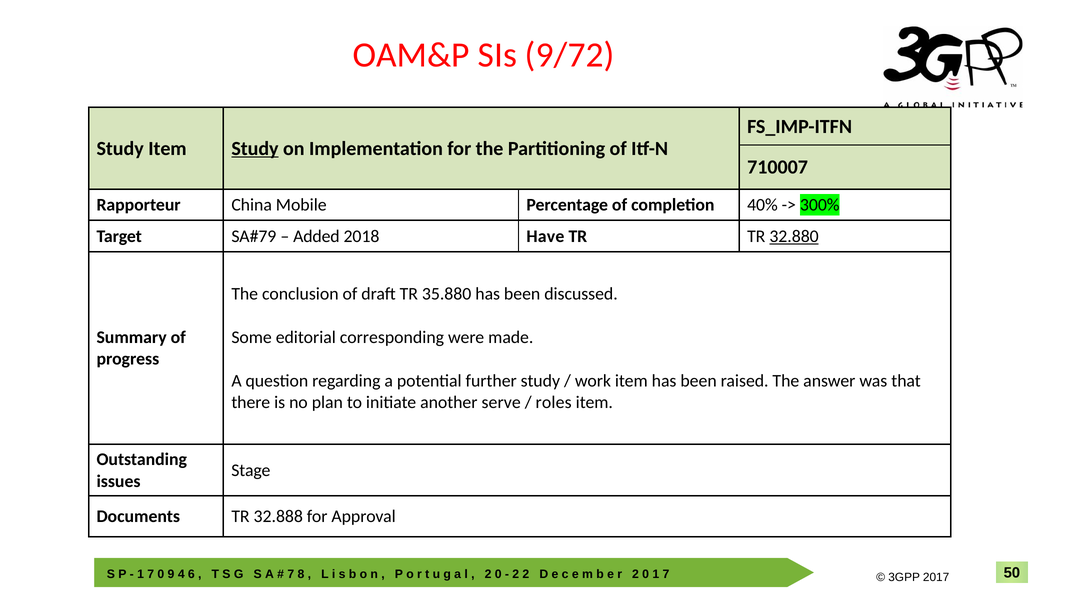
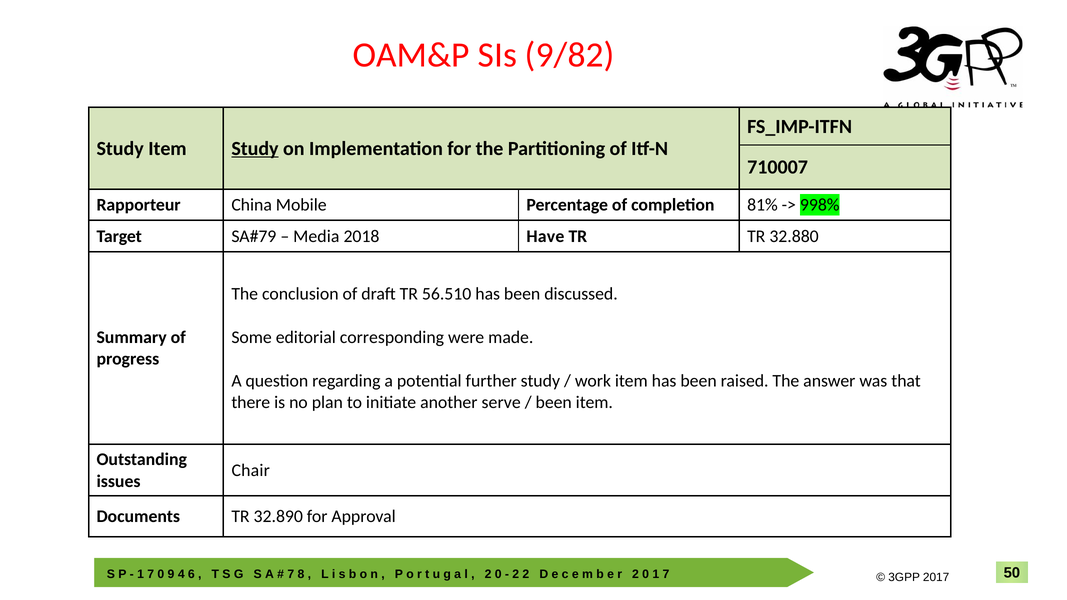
9/72: 9/72 -> 9/82
40%: 40% -> 81%
300%: 300% -> 998%
Added: Added -> Media
32.880 underline: present -> none
35.880: 35.880 -> 56.510
roles at (554, 403): roles -> been
Stage: Stage -> Chair
32.888: 32.888 -> 32.890
